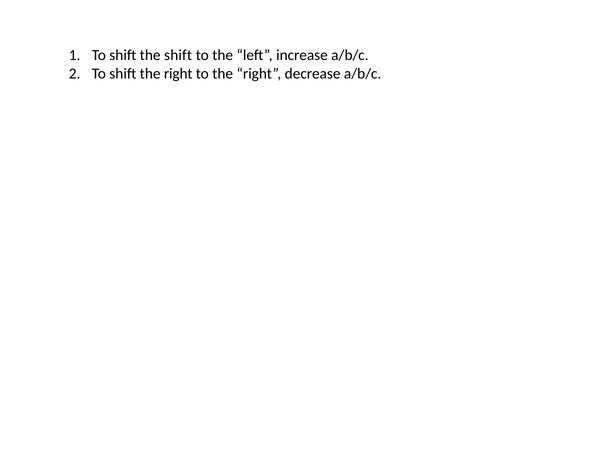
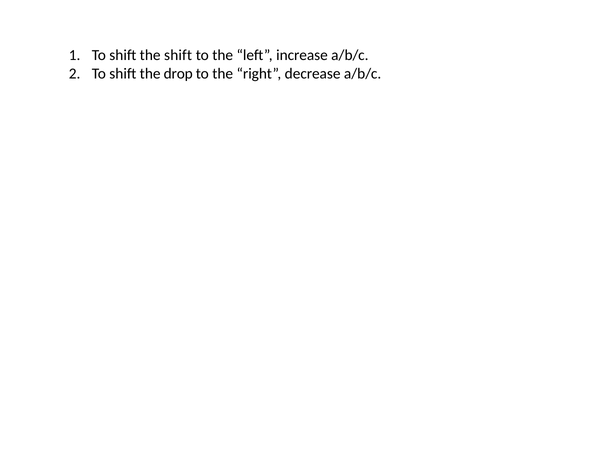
shift the right: right -> drop
